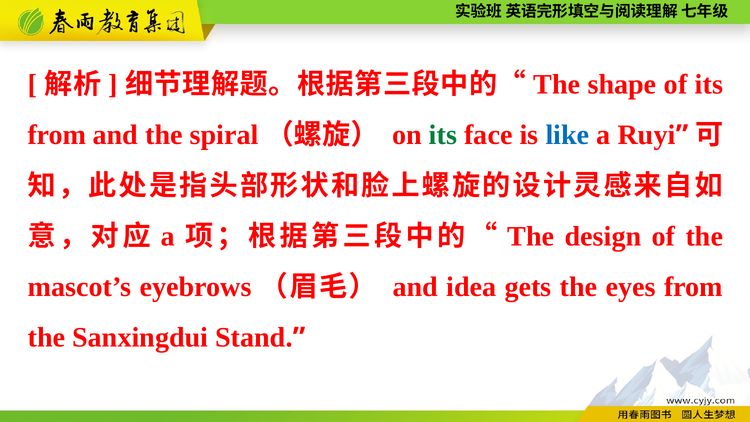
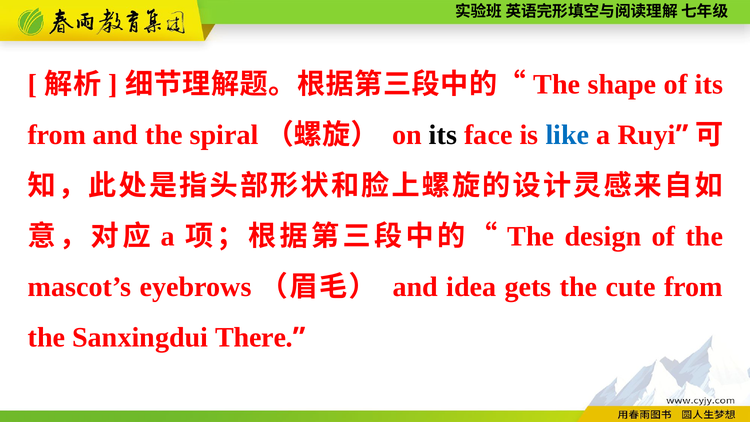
its at (443, 135) colour: green -> black
eyes: eyes -> cute
Stand: Stand -> There
